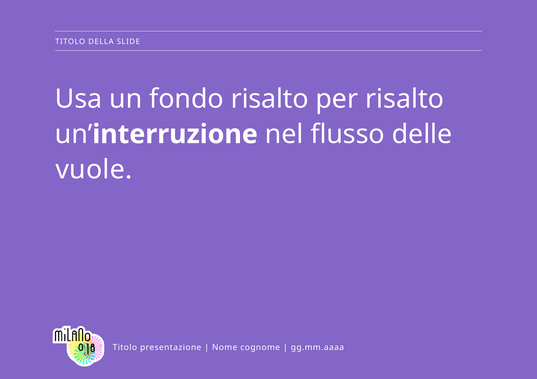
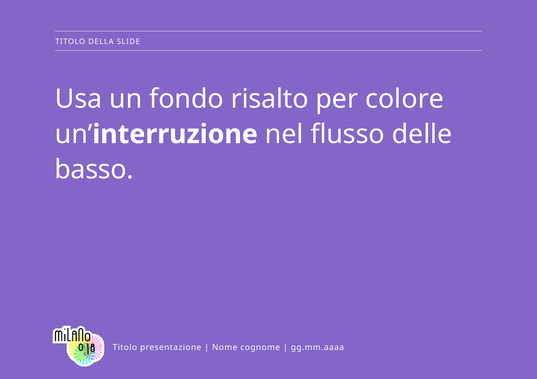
per risalto: risalto -> colore
vuole: vuole -> basso
